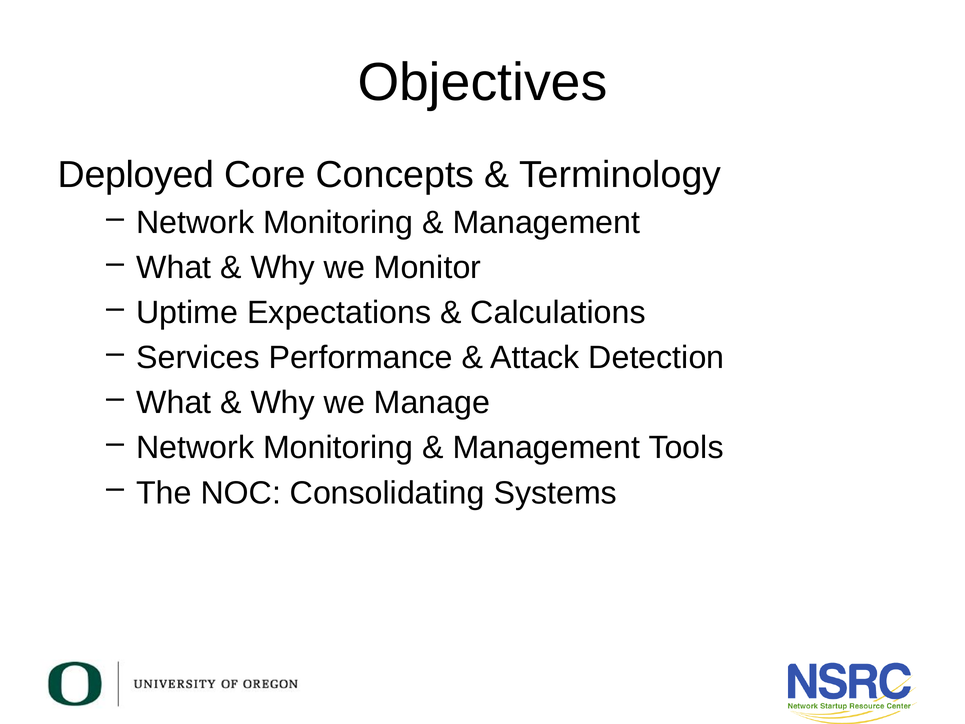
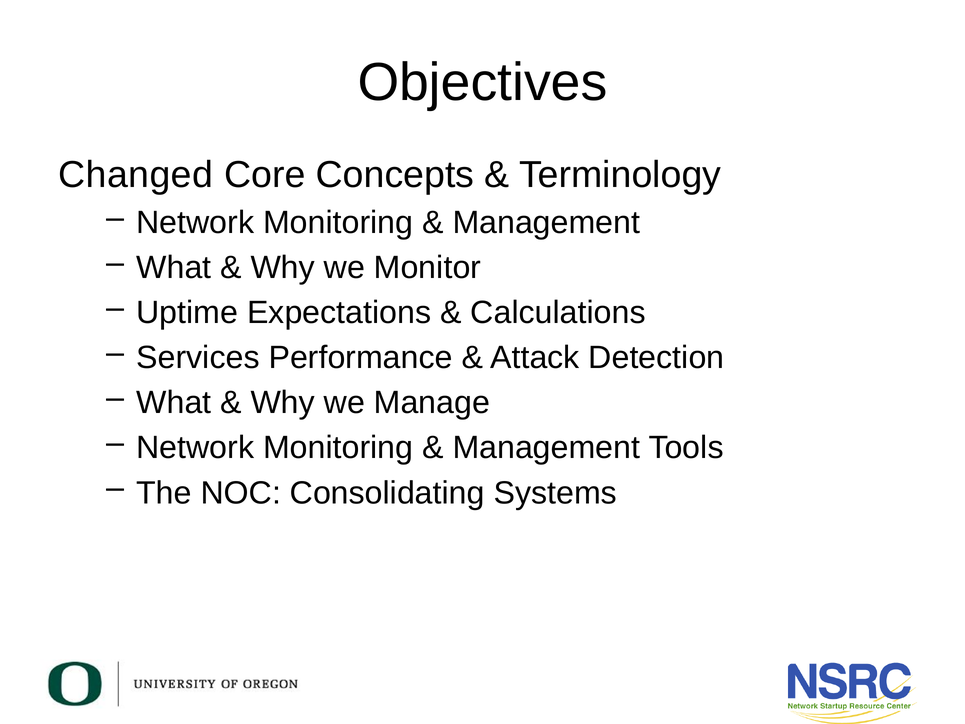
Deployed: Deployed -> Changed
